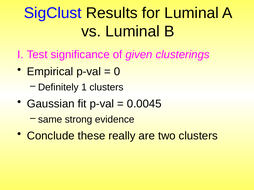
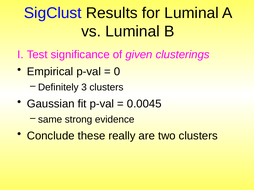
1: 1 -> 3
